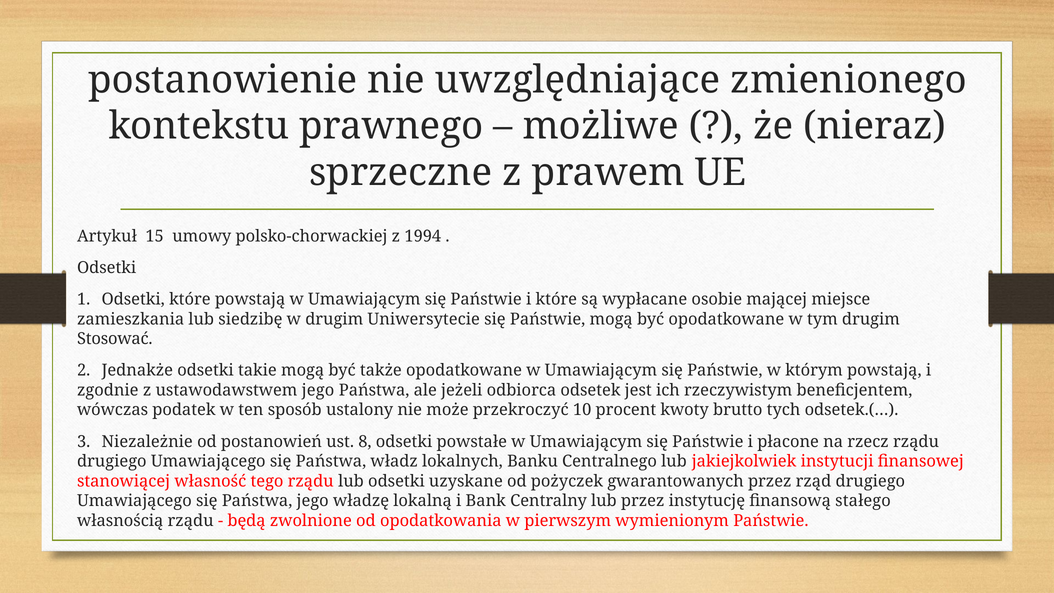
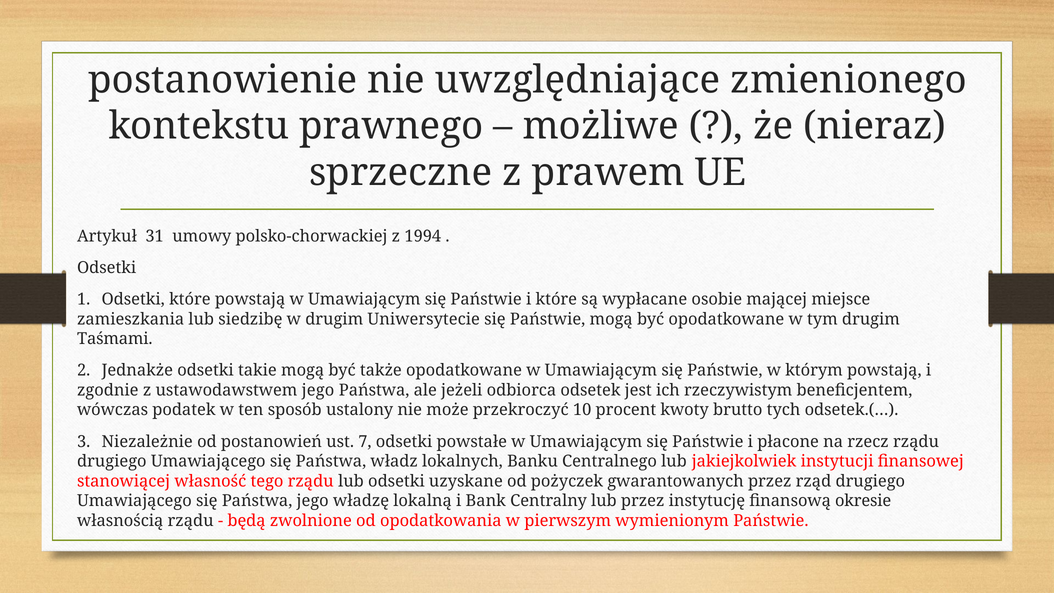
15: 15 -> 31
Stosować: Stosować -> Taśmami
8: 8 -> 7
stałego: stałego -> okresie
